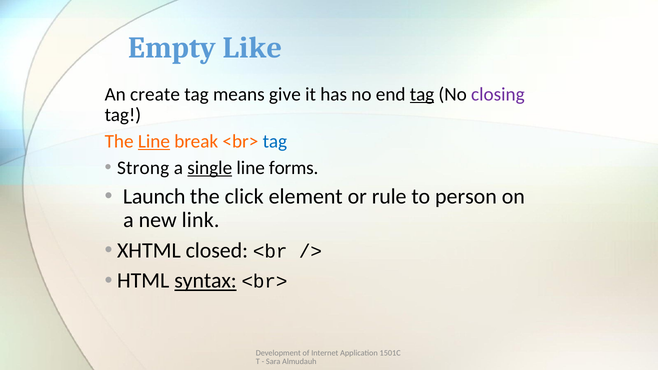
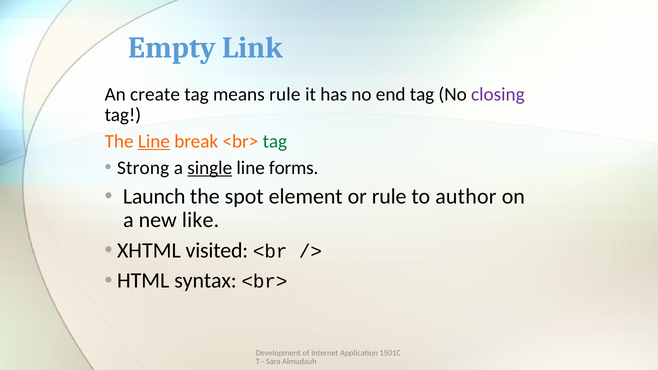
Like: Like -> Link
means give: give -> rule
tag at (422, 94) underline: present -> none
tag at (275, 141) colour: blue -> green
click: click -> spot
person: person -> author
link: link -> like
closed: closed -> visited
syntax underline: present -> none
